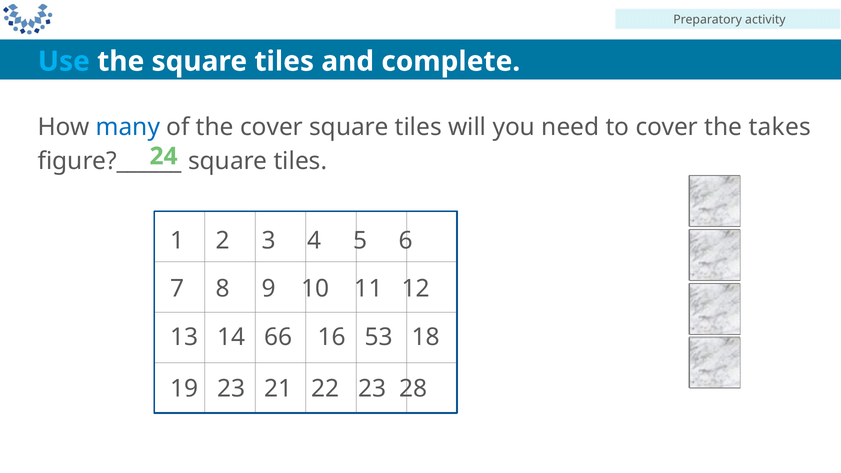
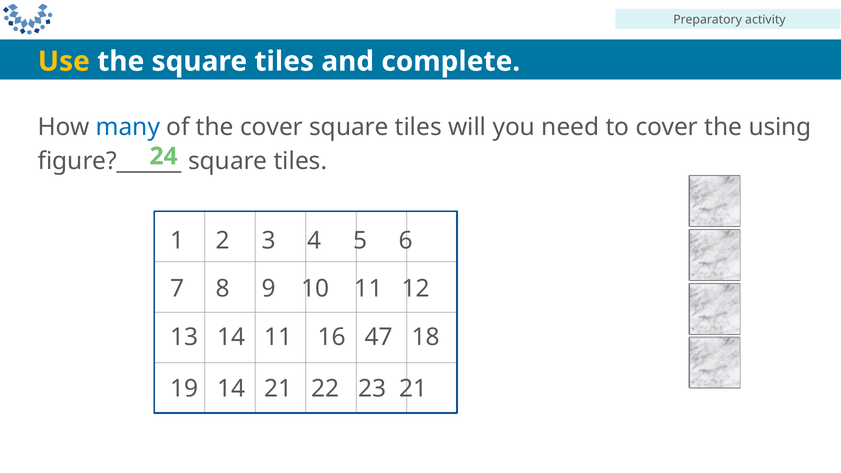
Use colour: light blue -> yellow
takes: takes -> using
14 66: 66 -> 11
53: 53 -> 47
19 23: 23 -> 14
23 28: 28 -> 21
